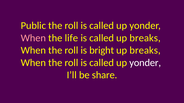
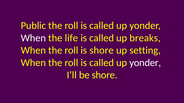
When at (33, 38) colour: pink -> white
is bright: bright -> shore
breaks at (145, 51): breaks -> setting
be share: share -> shore
